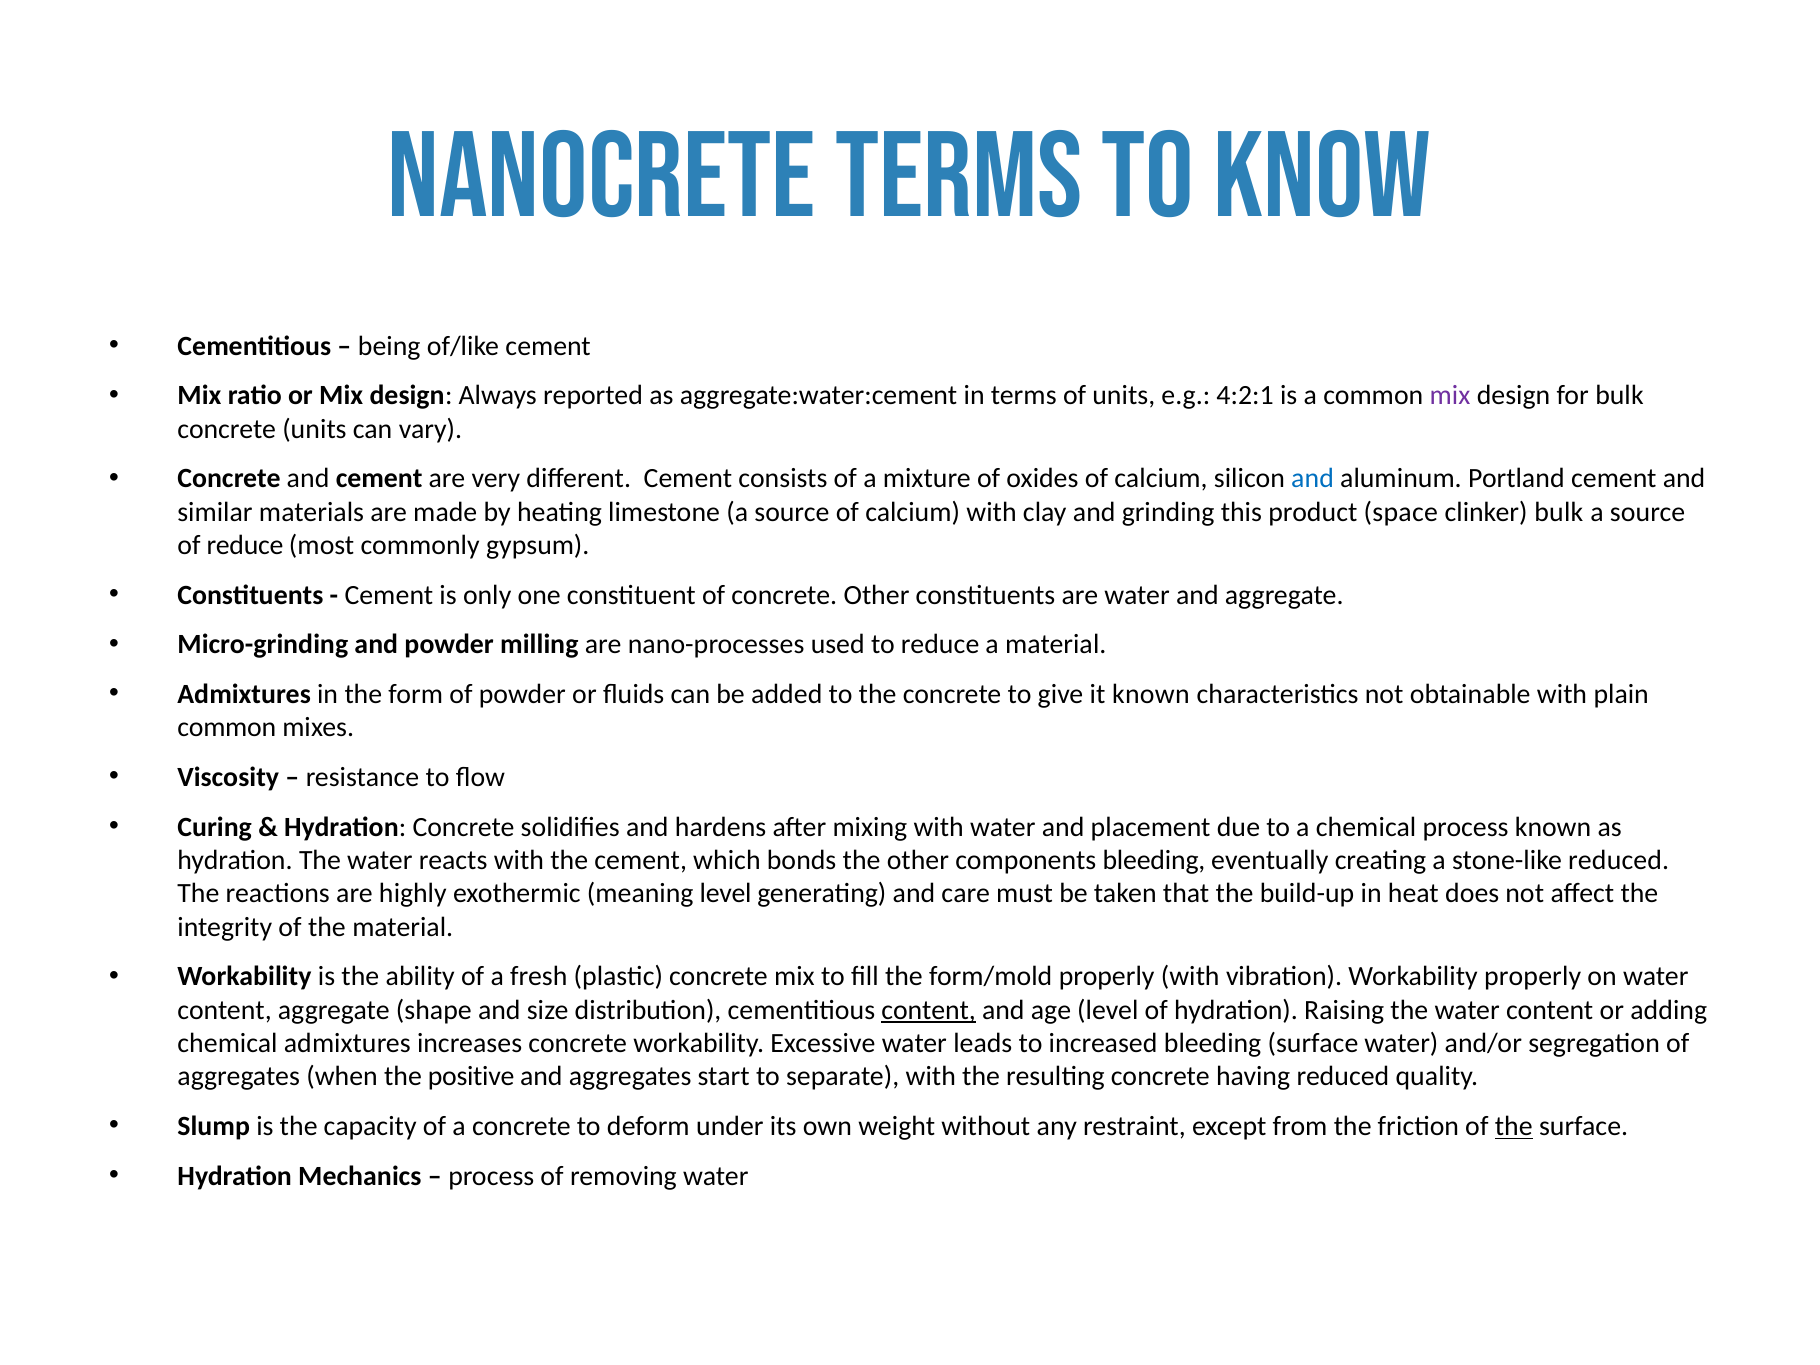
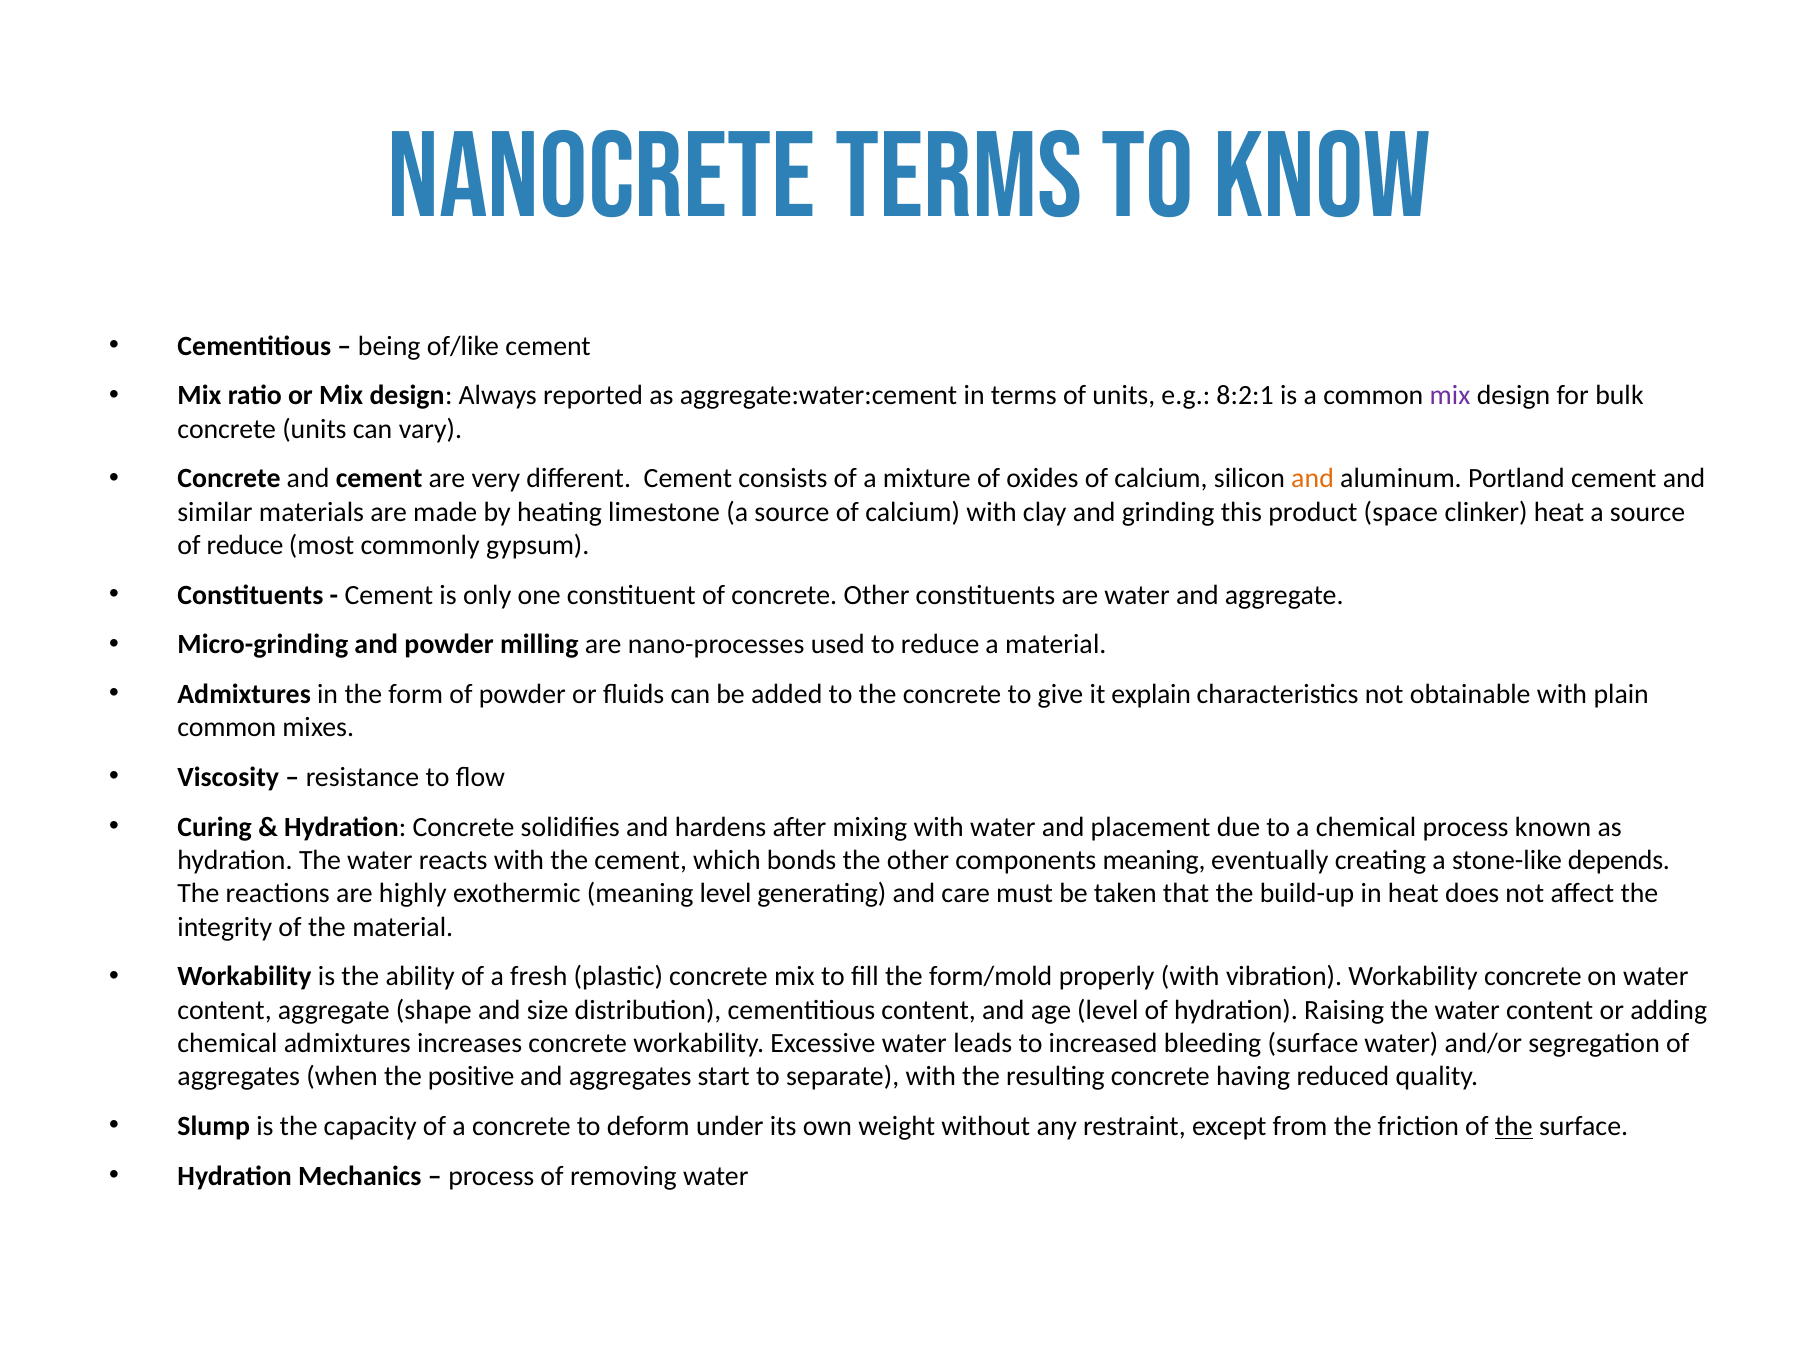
4:2:1: 4:2:1 -> 8:2:1
and at (1313, 479) colour: blue -> orange
clinker bulk: bulk -> heat
it known: known -> explain
components bleeding: bleeding -> meaning
stone-like reduced: reduced -> depends
Workability properly: properly -> concrete
content at (929, 1010) underline: present -> none
